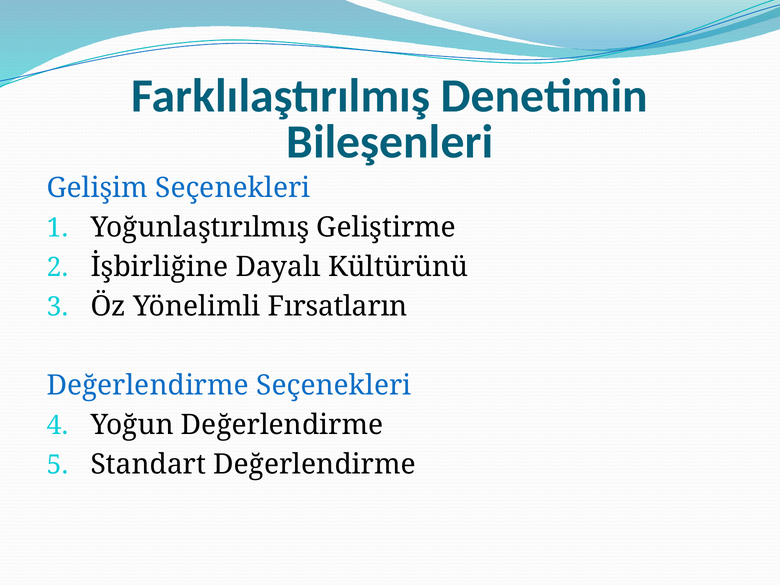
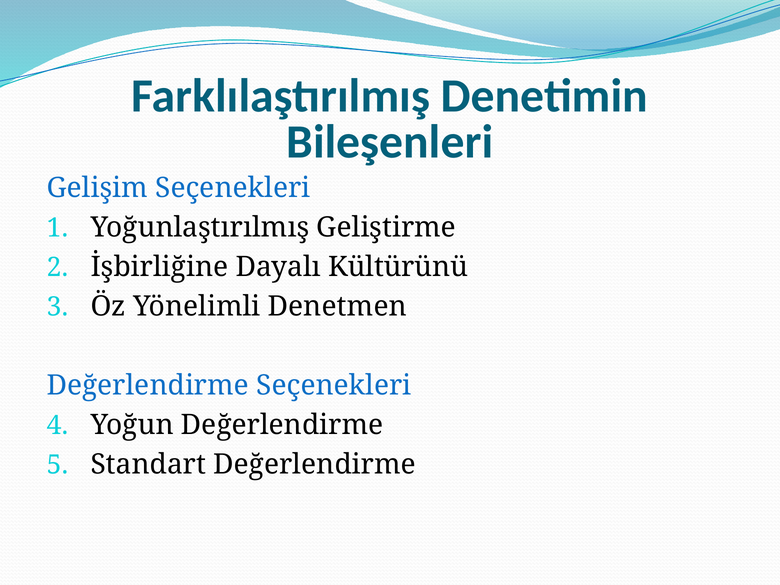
Fırsatların: Fırsatların -> Denetmen
